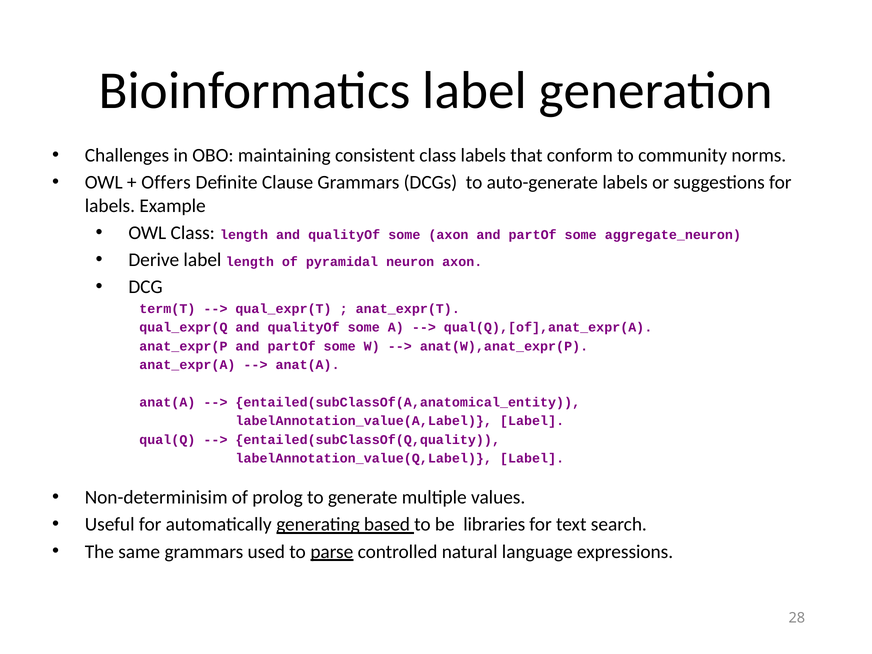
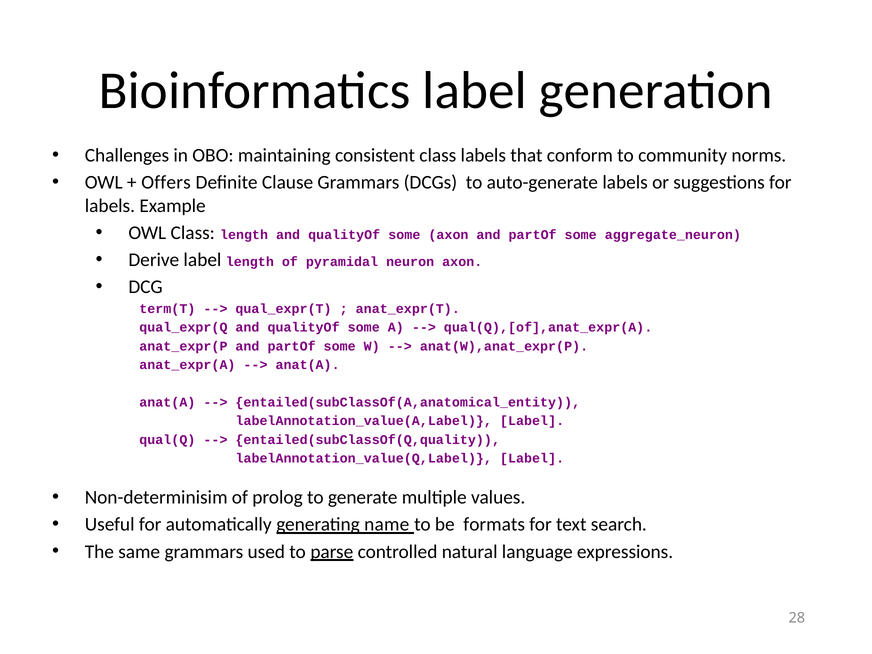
based: based -> name
libraries: libraries -> formats
